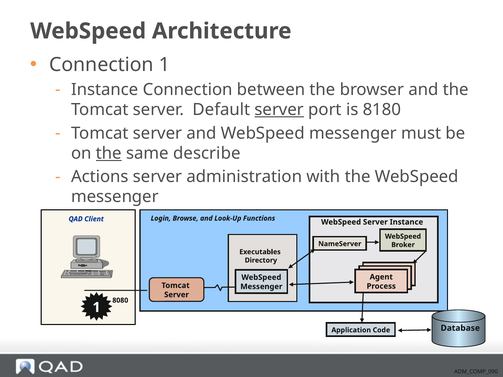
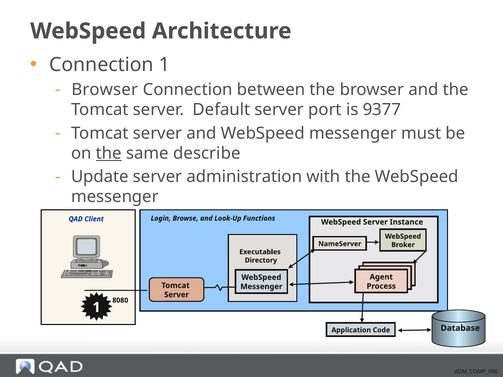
Instance at (105, 90): Instance -> Browser
server at (279, 110) underline: present -> none
8180: 8180 -> 9377
Actions: Actions -> Update
